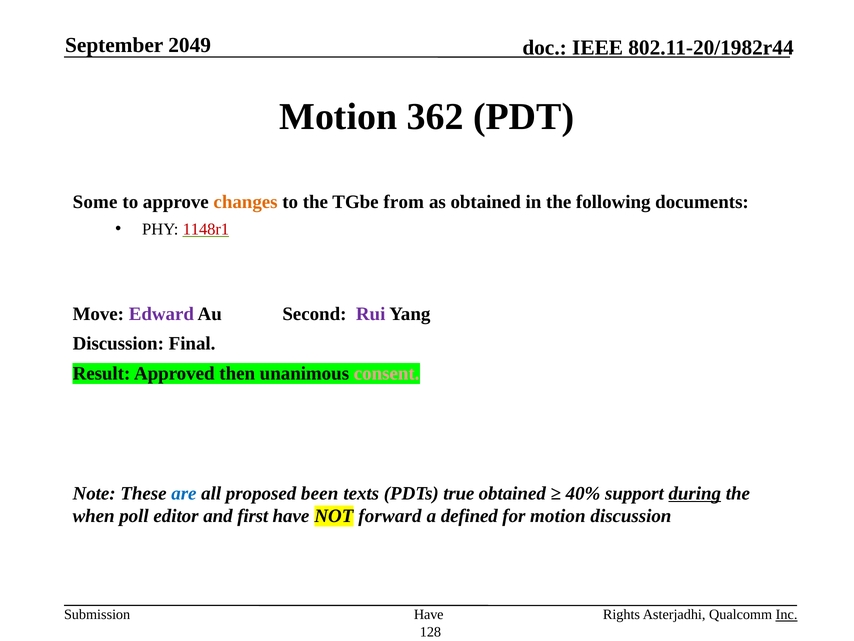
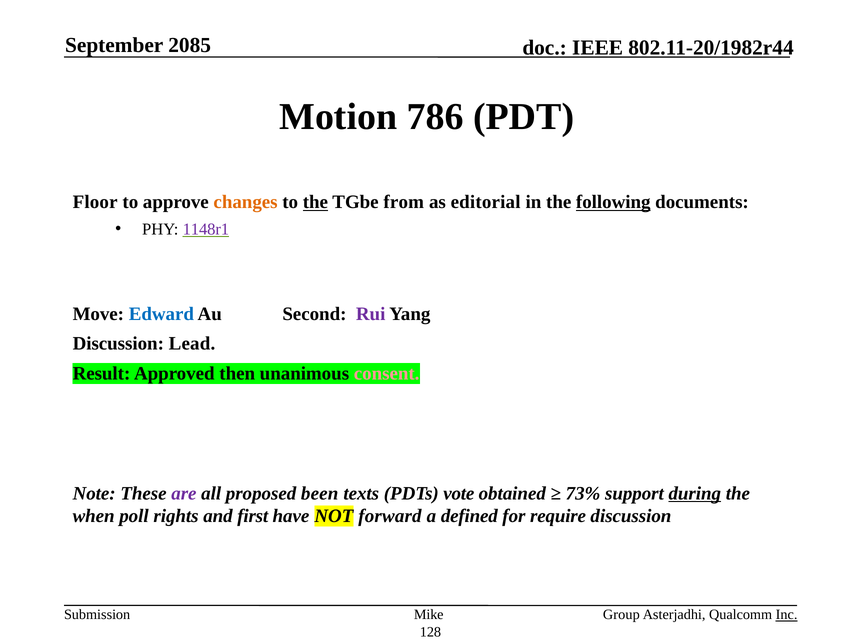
2049: 2049 -> 2085
362: 362 -> 786
Some: Some -> Floor
the at (315, 202) underline: none -> present
as obtained: obtained -> editorial
following underline: none -> present
1148r1 colour: red -> purple
Edward colour: purple -> blue
Final: Final -> Lead
are colour: blue -> purple
true: true -> vote
40%: 40% -> 73%
editor: editor -> rights
for motion: motion -> require
Have at (429, 614): Have -> Mike
Rights: Rights -> Group
